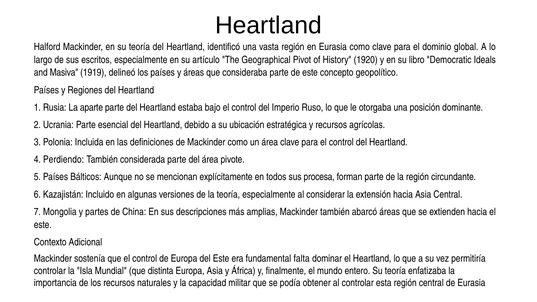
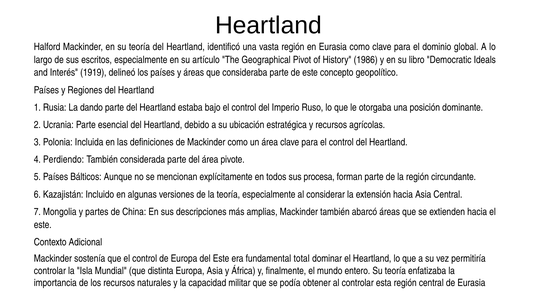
1920: 1920 -> 1986
Masiva: Masiva -> Interés
aparte: aparte -> dando
falta: falta -> total
